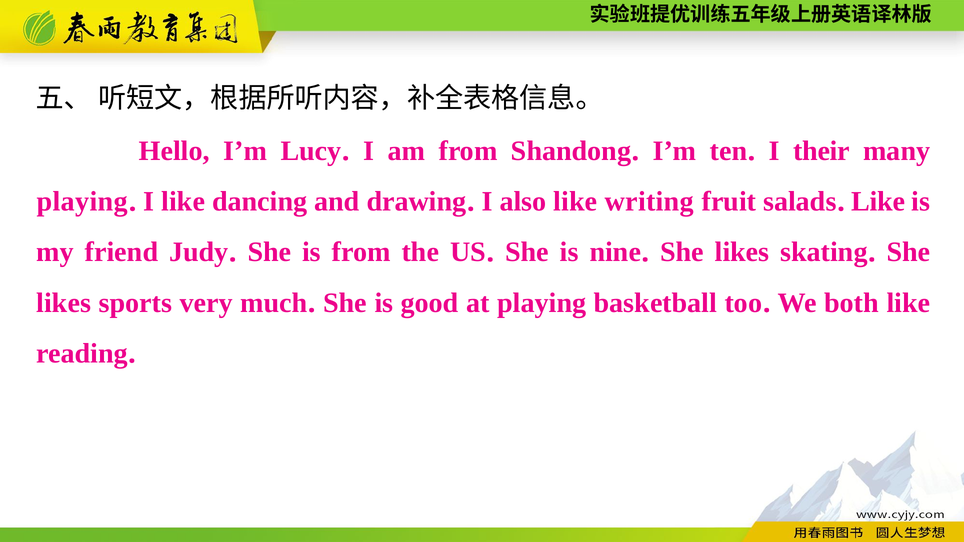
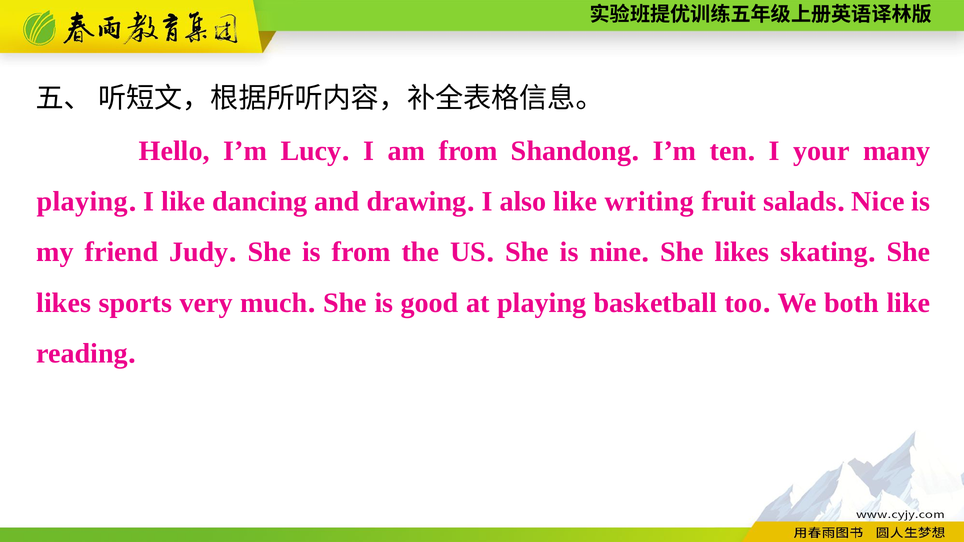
their: their -> your
Like at (878, 202): Like -> Nice
